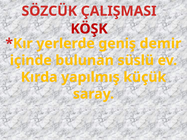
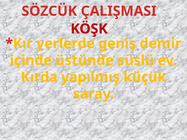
bulunan: bulunan -> üstünde
